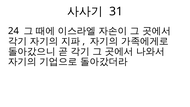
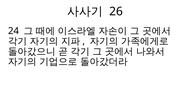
31: 31 -> 26
